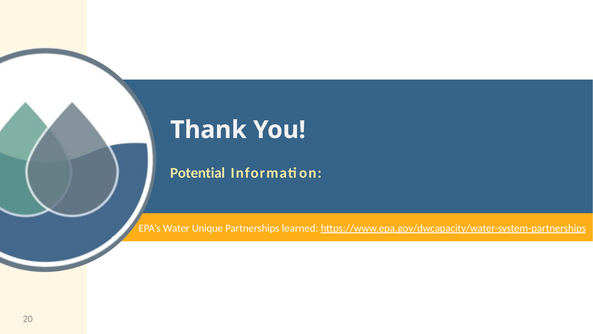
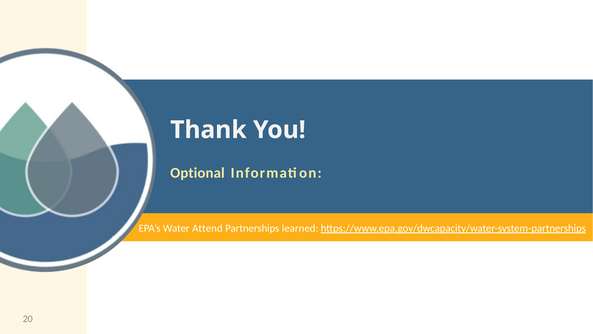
Potential: Potential -> Optional
Unique: Unique -> Attend
